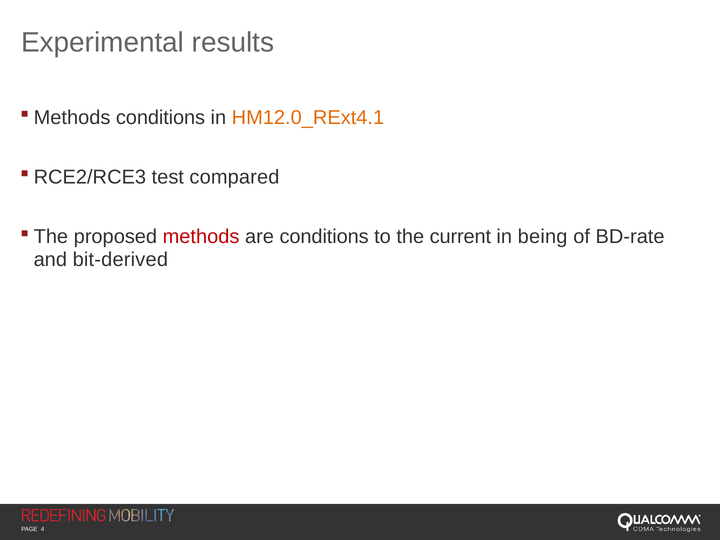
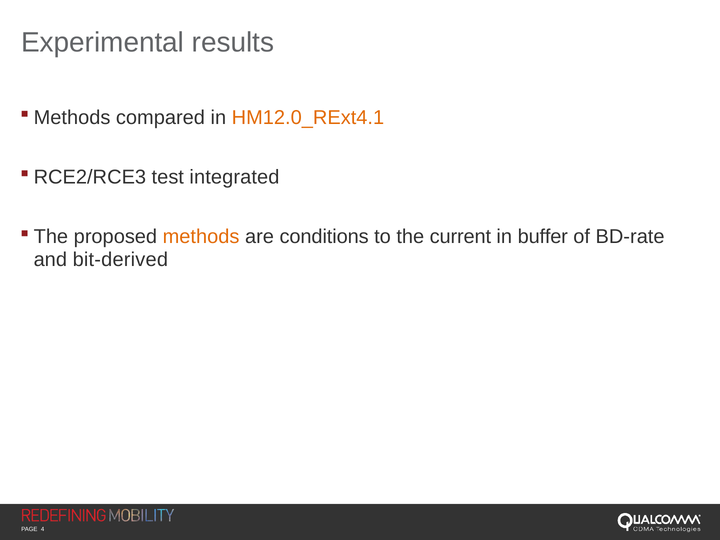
conditions at (161, 117): conditions -> compared
compared: compared -> integrated
methods colour: red -> orange
being: being -> buffer
